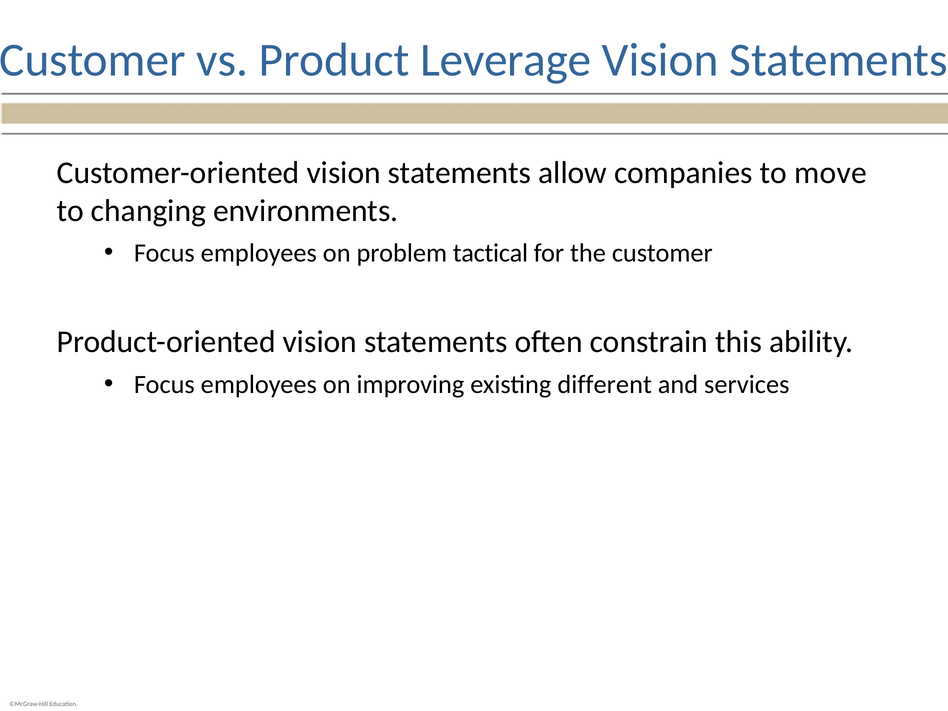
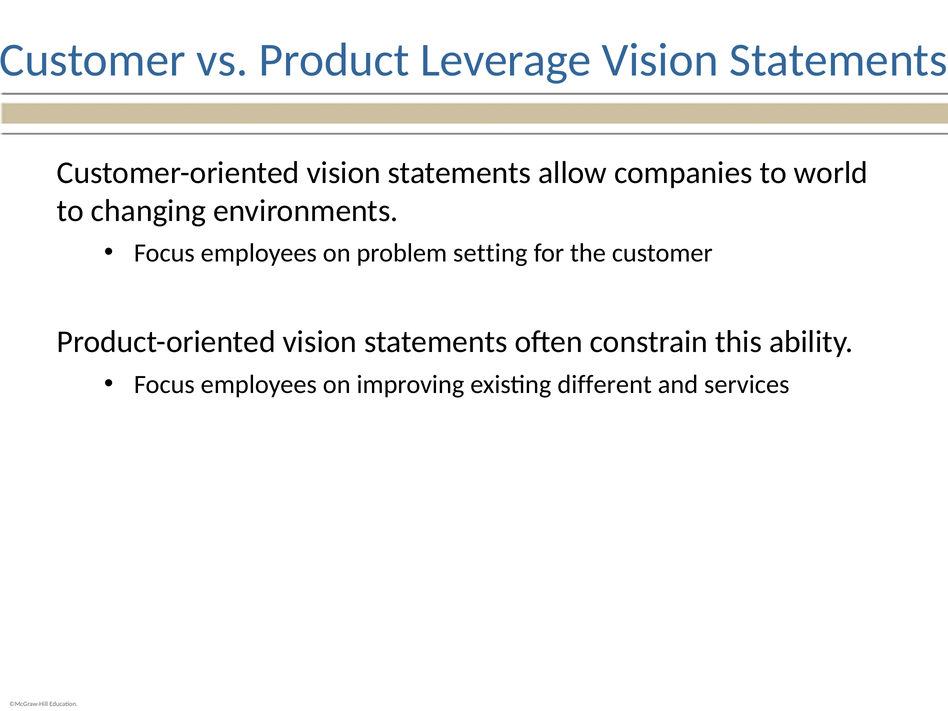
move: move -> world
tactical: tactical -> setting
